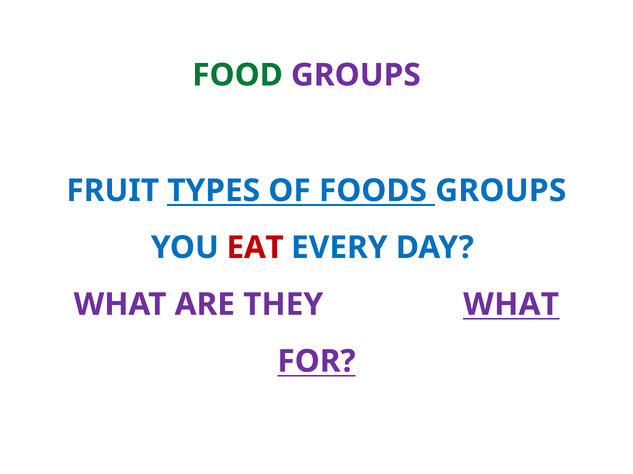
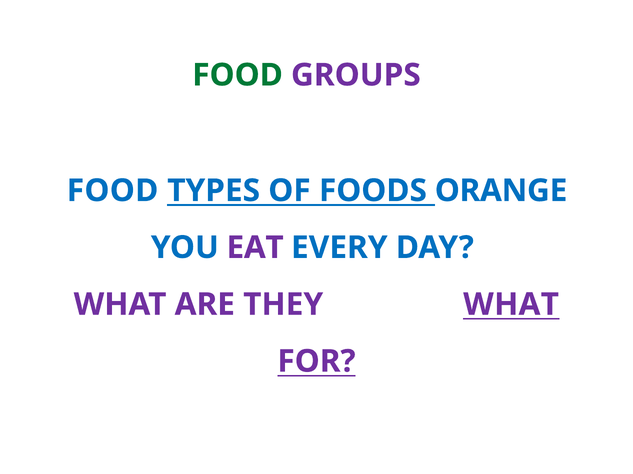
FRUIT at (113, 191): FRUIT -> FOOD
FOODS GROUPS: GROUPS -> ORANGE
EAT colour: red -> purple
